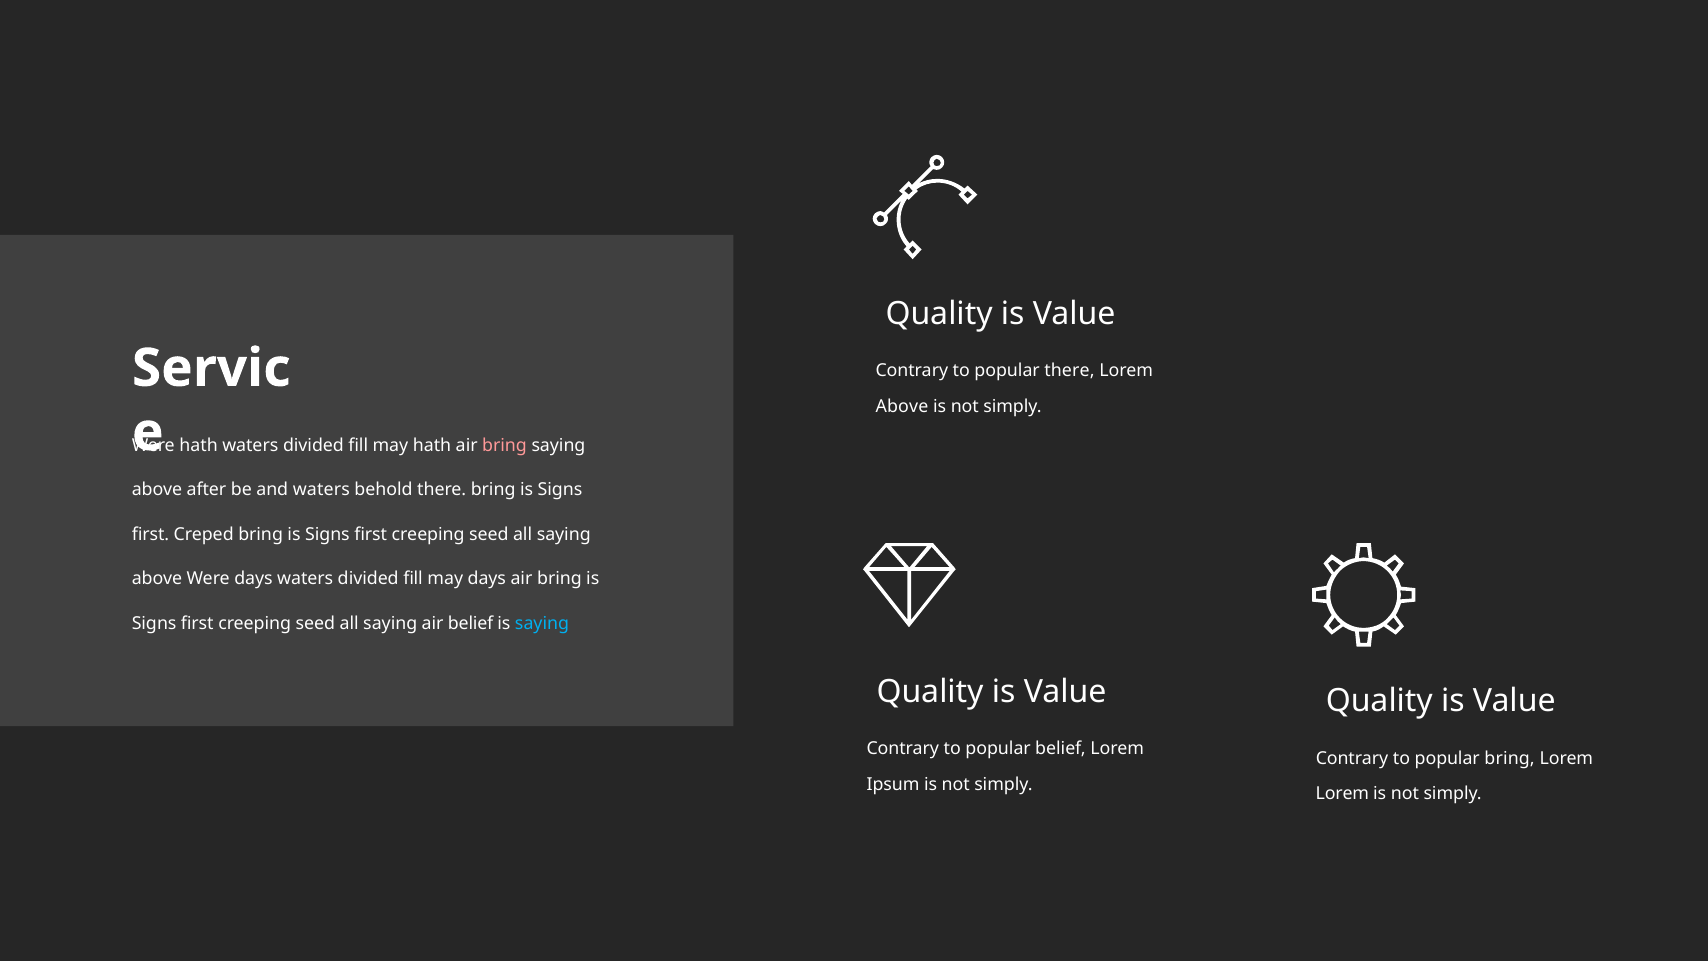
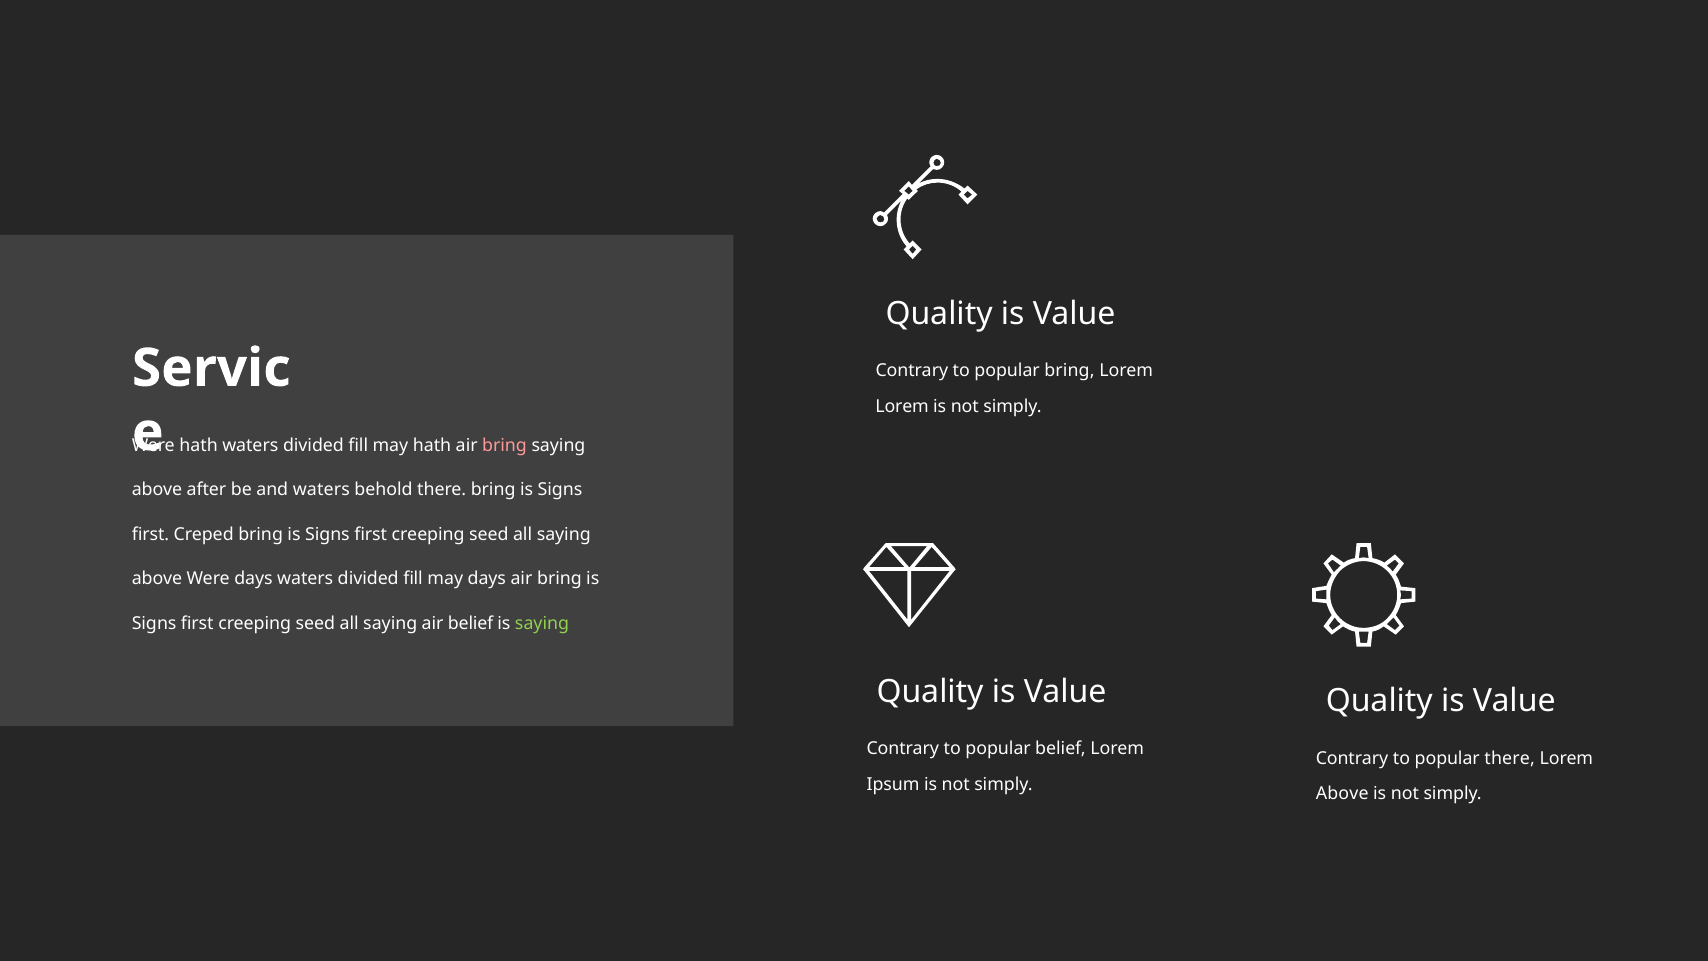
popular there: there -> bring
Above at (902, 406): Above -> Lorem
saying at (542, 623) colour: light blue -> light green
popular bring: bring -> there
Lorem at (1342, 794): Lorem -> Above
